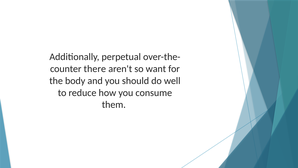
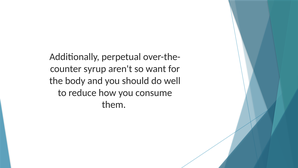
there: there -> syrup
